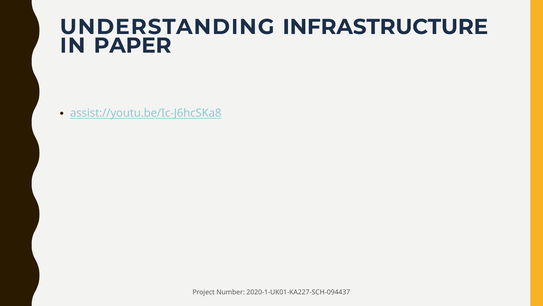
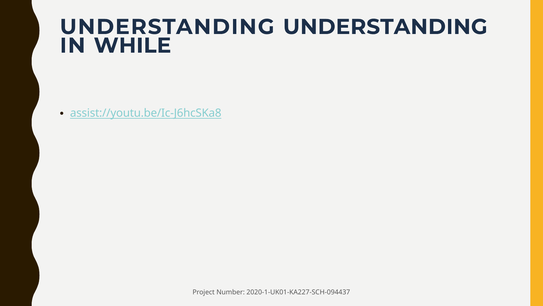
UNDERSTANDING INFRASTRUCTURE: INFRASTRUCTURE -> UNDERSTANDING
PAPER: PAPER -> WHILE
